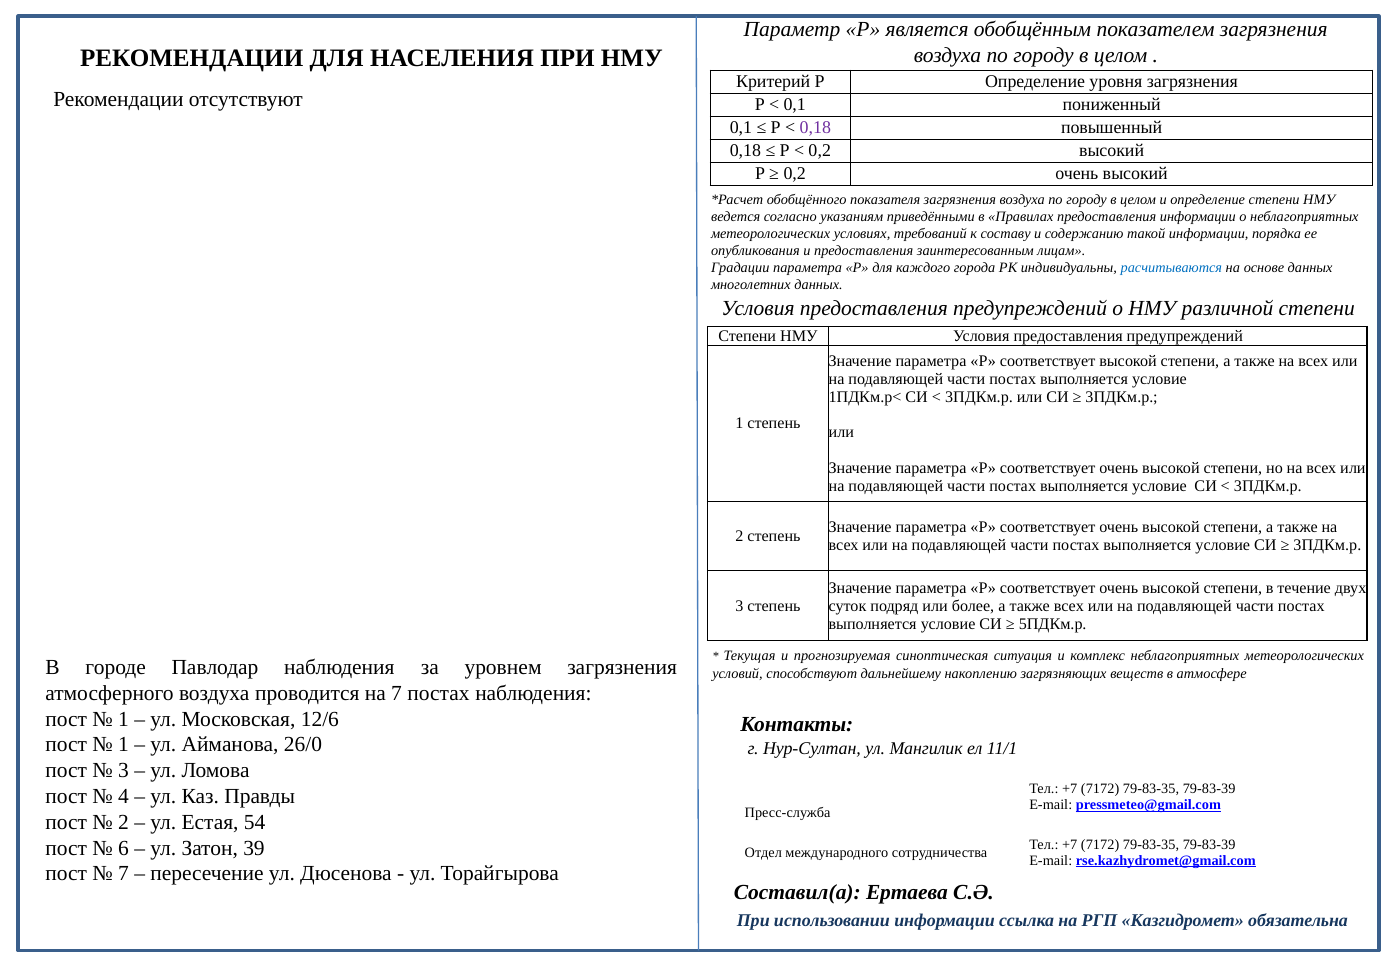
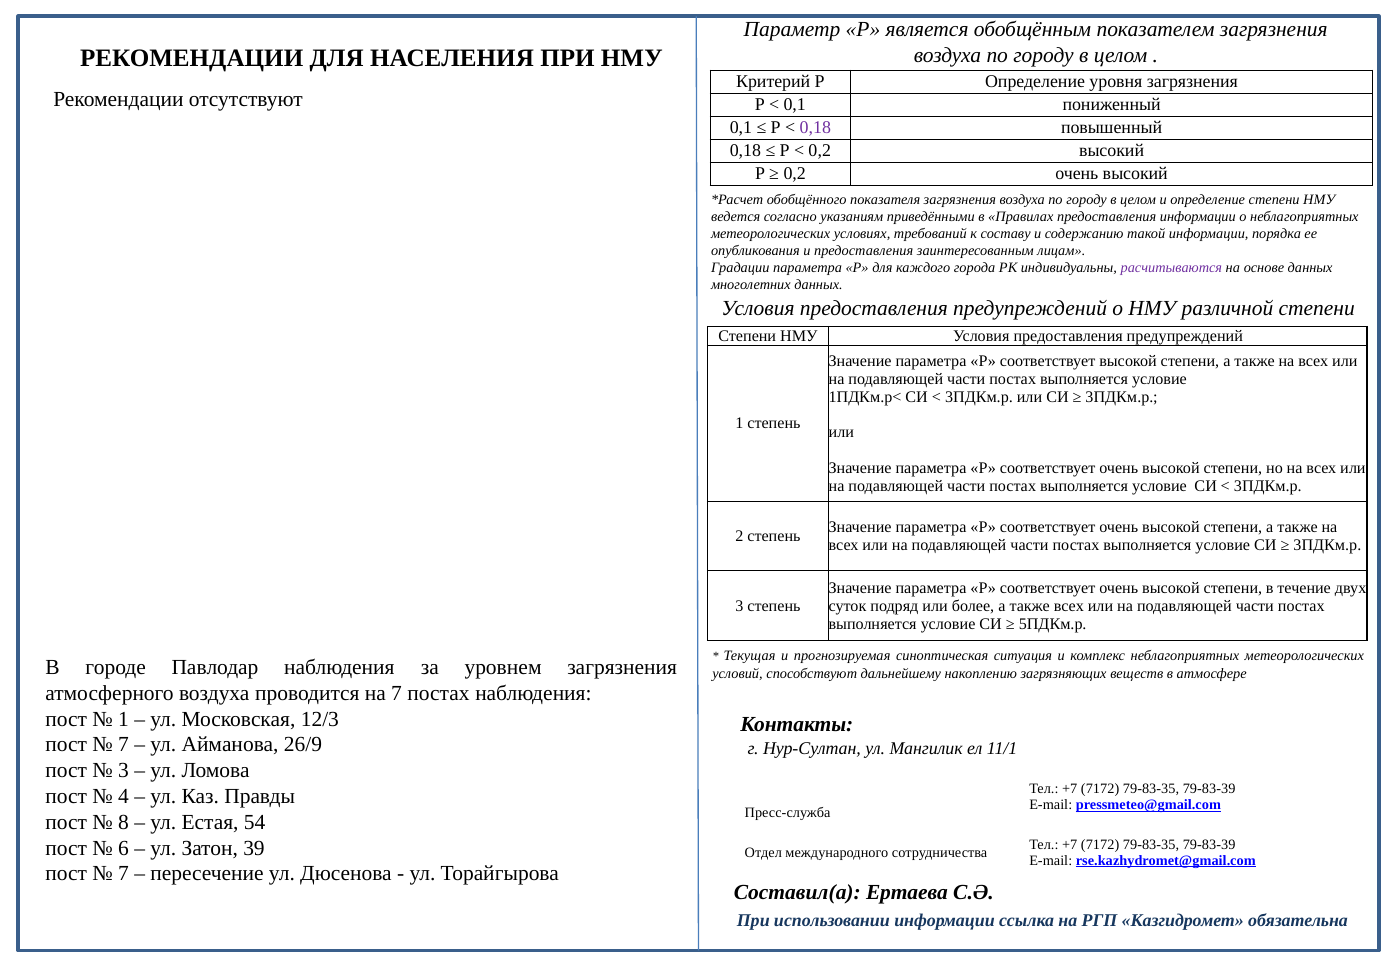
расчитываются colour: blue -> purple
12/6: 12/6 -> 12/3
1 at (124, 745): 1 -> 7
26/0: 26/0 -> 26/9
2 at (124, 822): 2 -> 8
